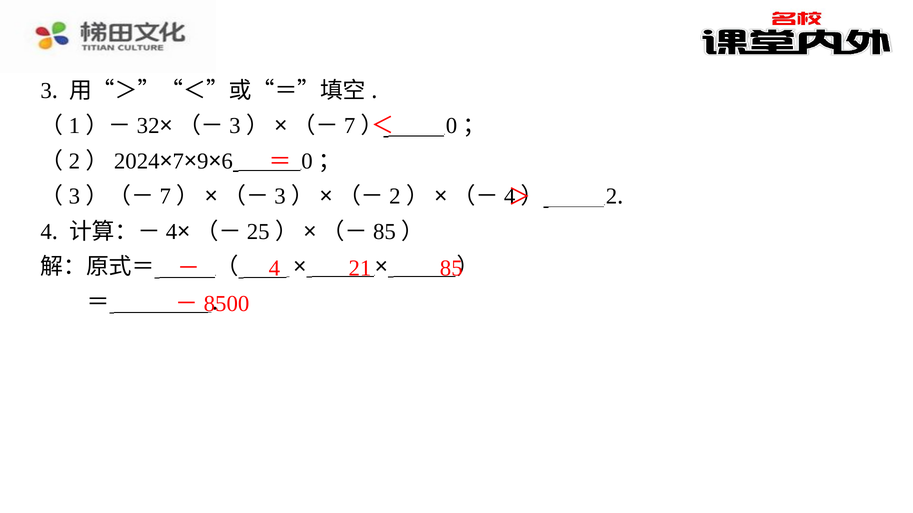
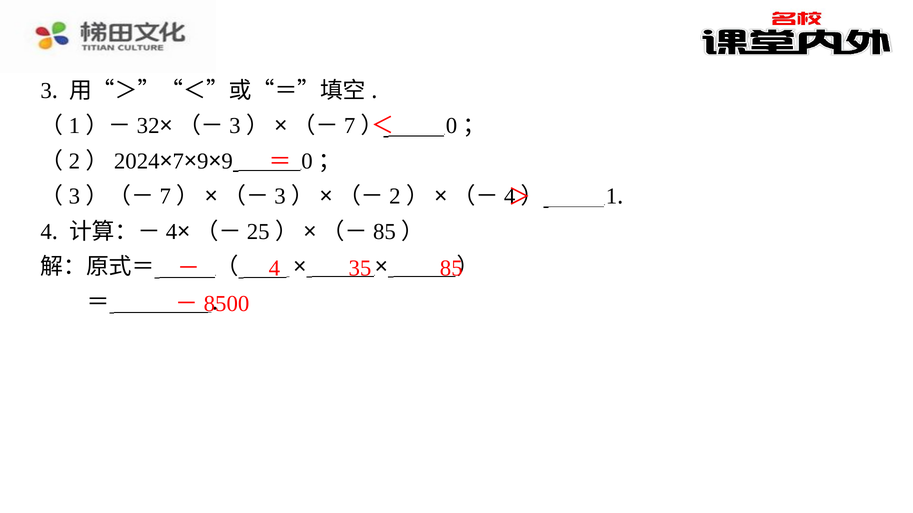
6 at (227, 161): 6 -> 9
2: 2 -> 1
21: 21 -> 35
